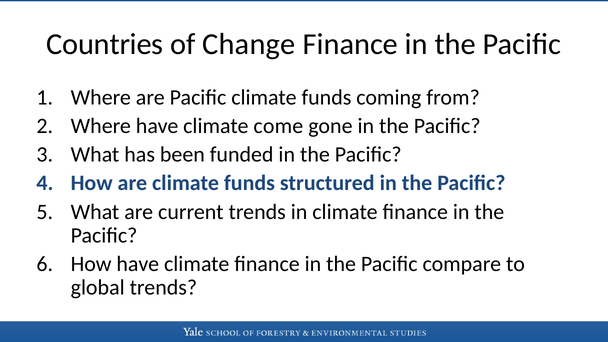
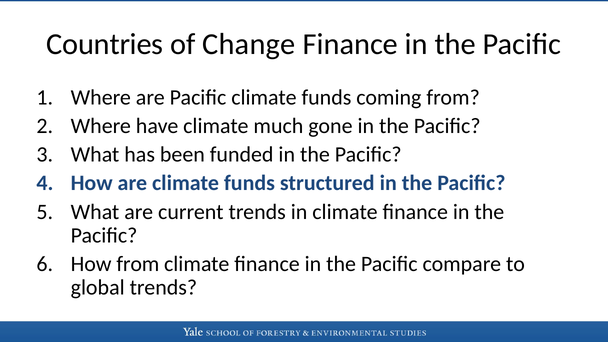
come: come -> much
How have: have -> from
